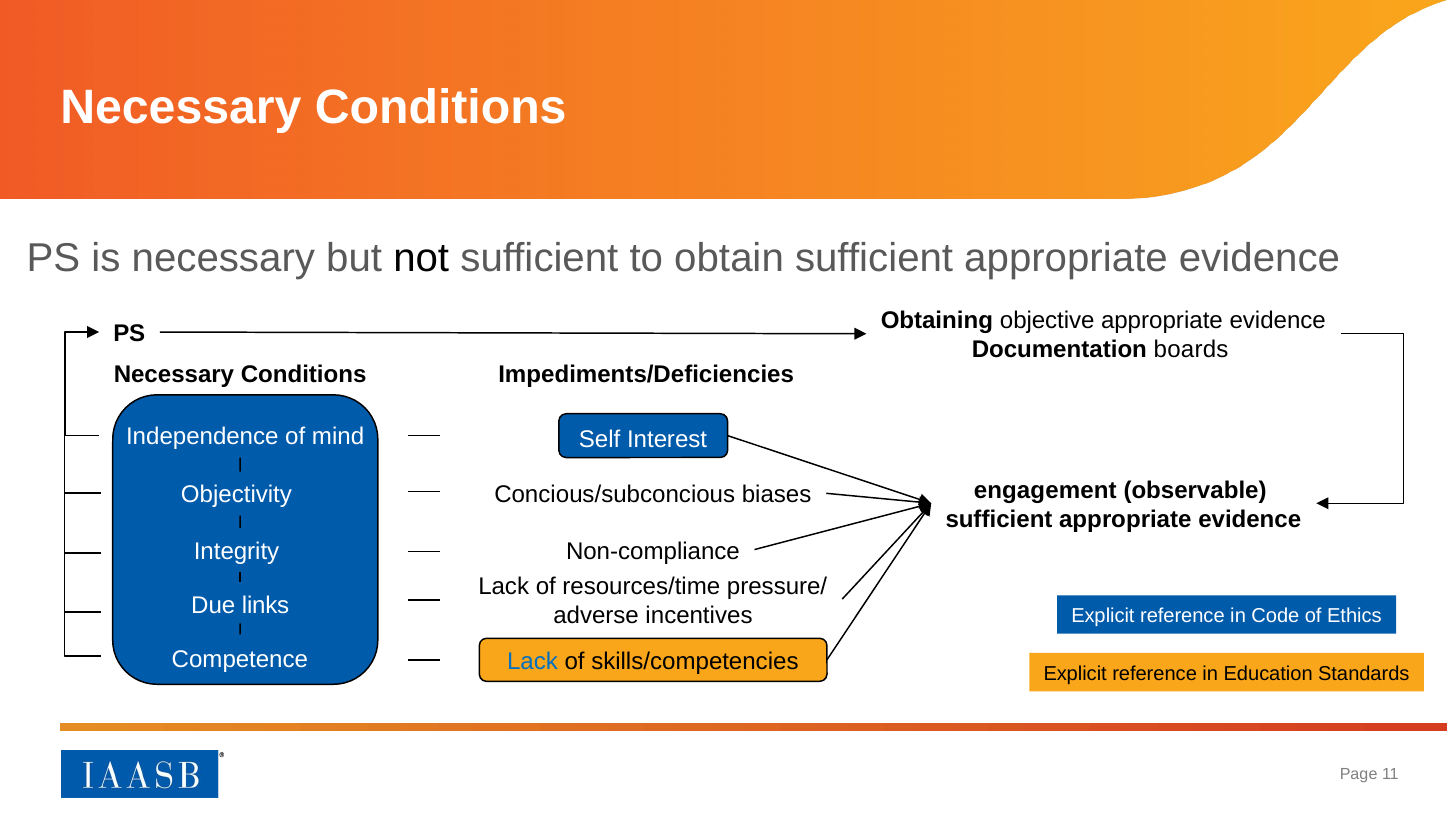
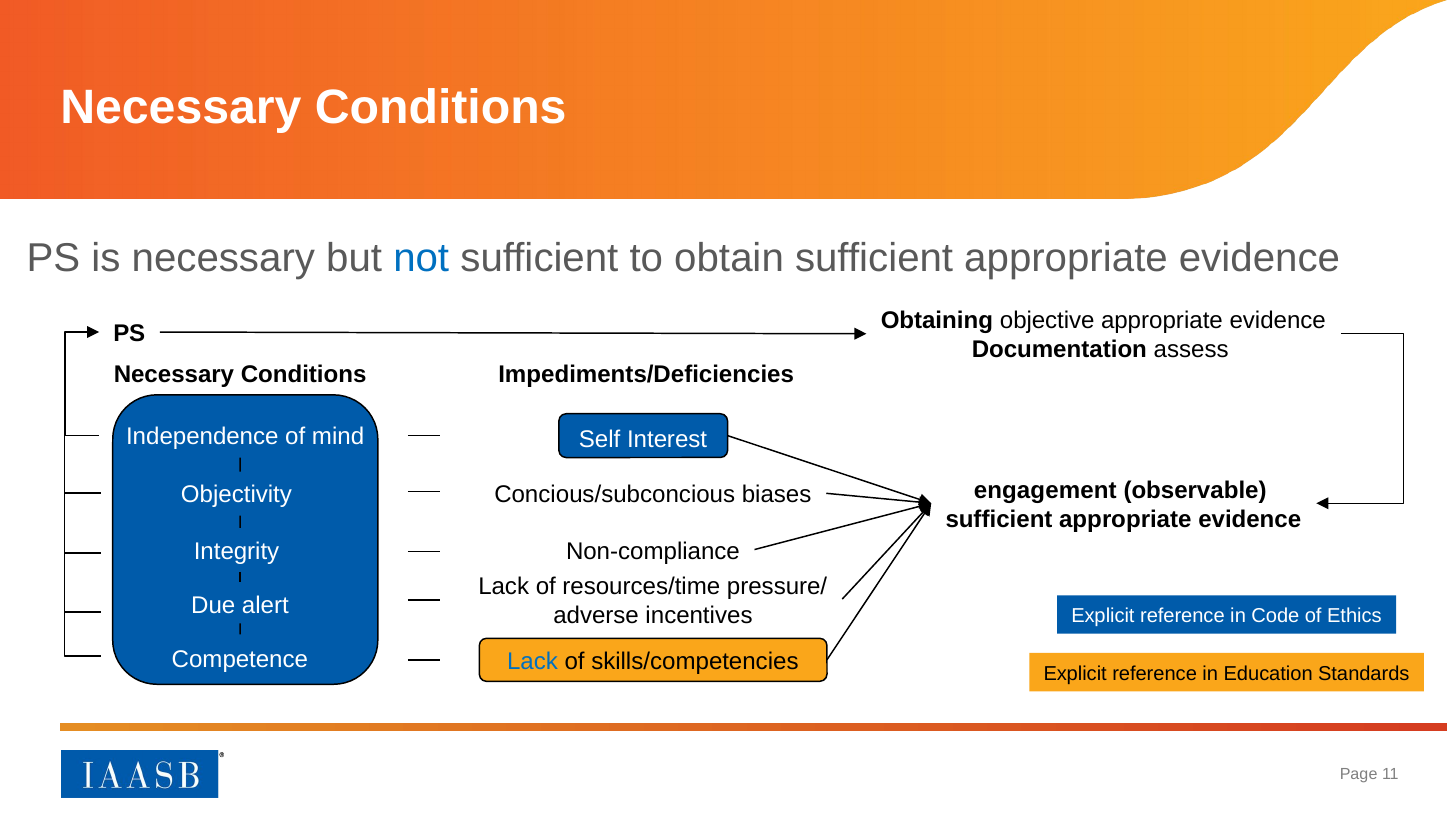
not colour: black -> blue
boards: boards -> assess
links: links -> alert
